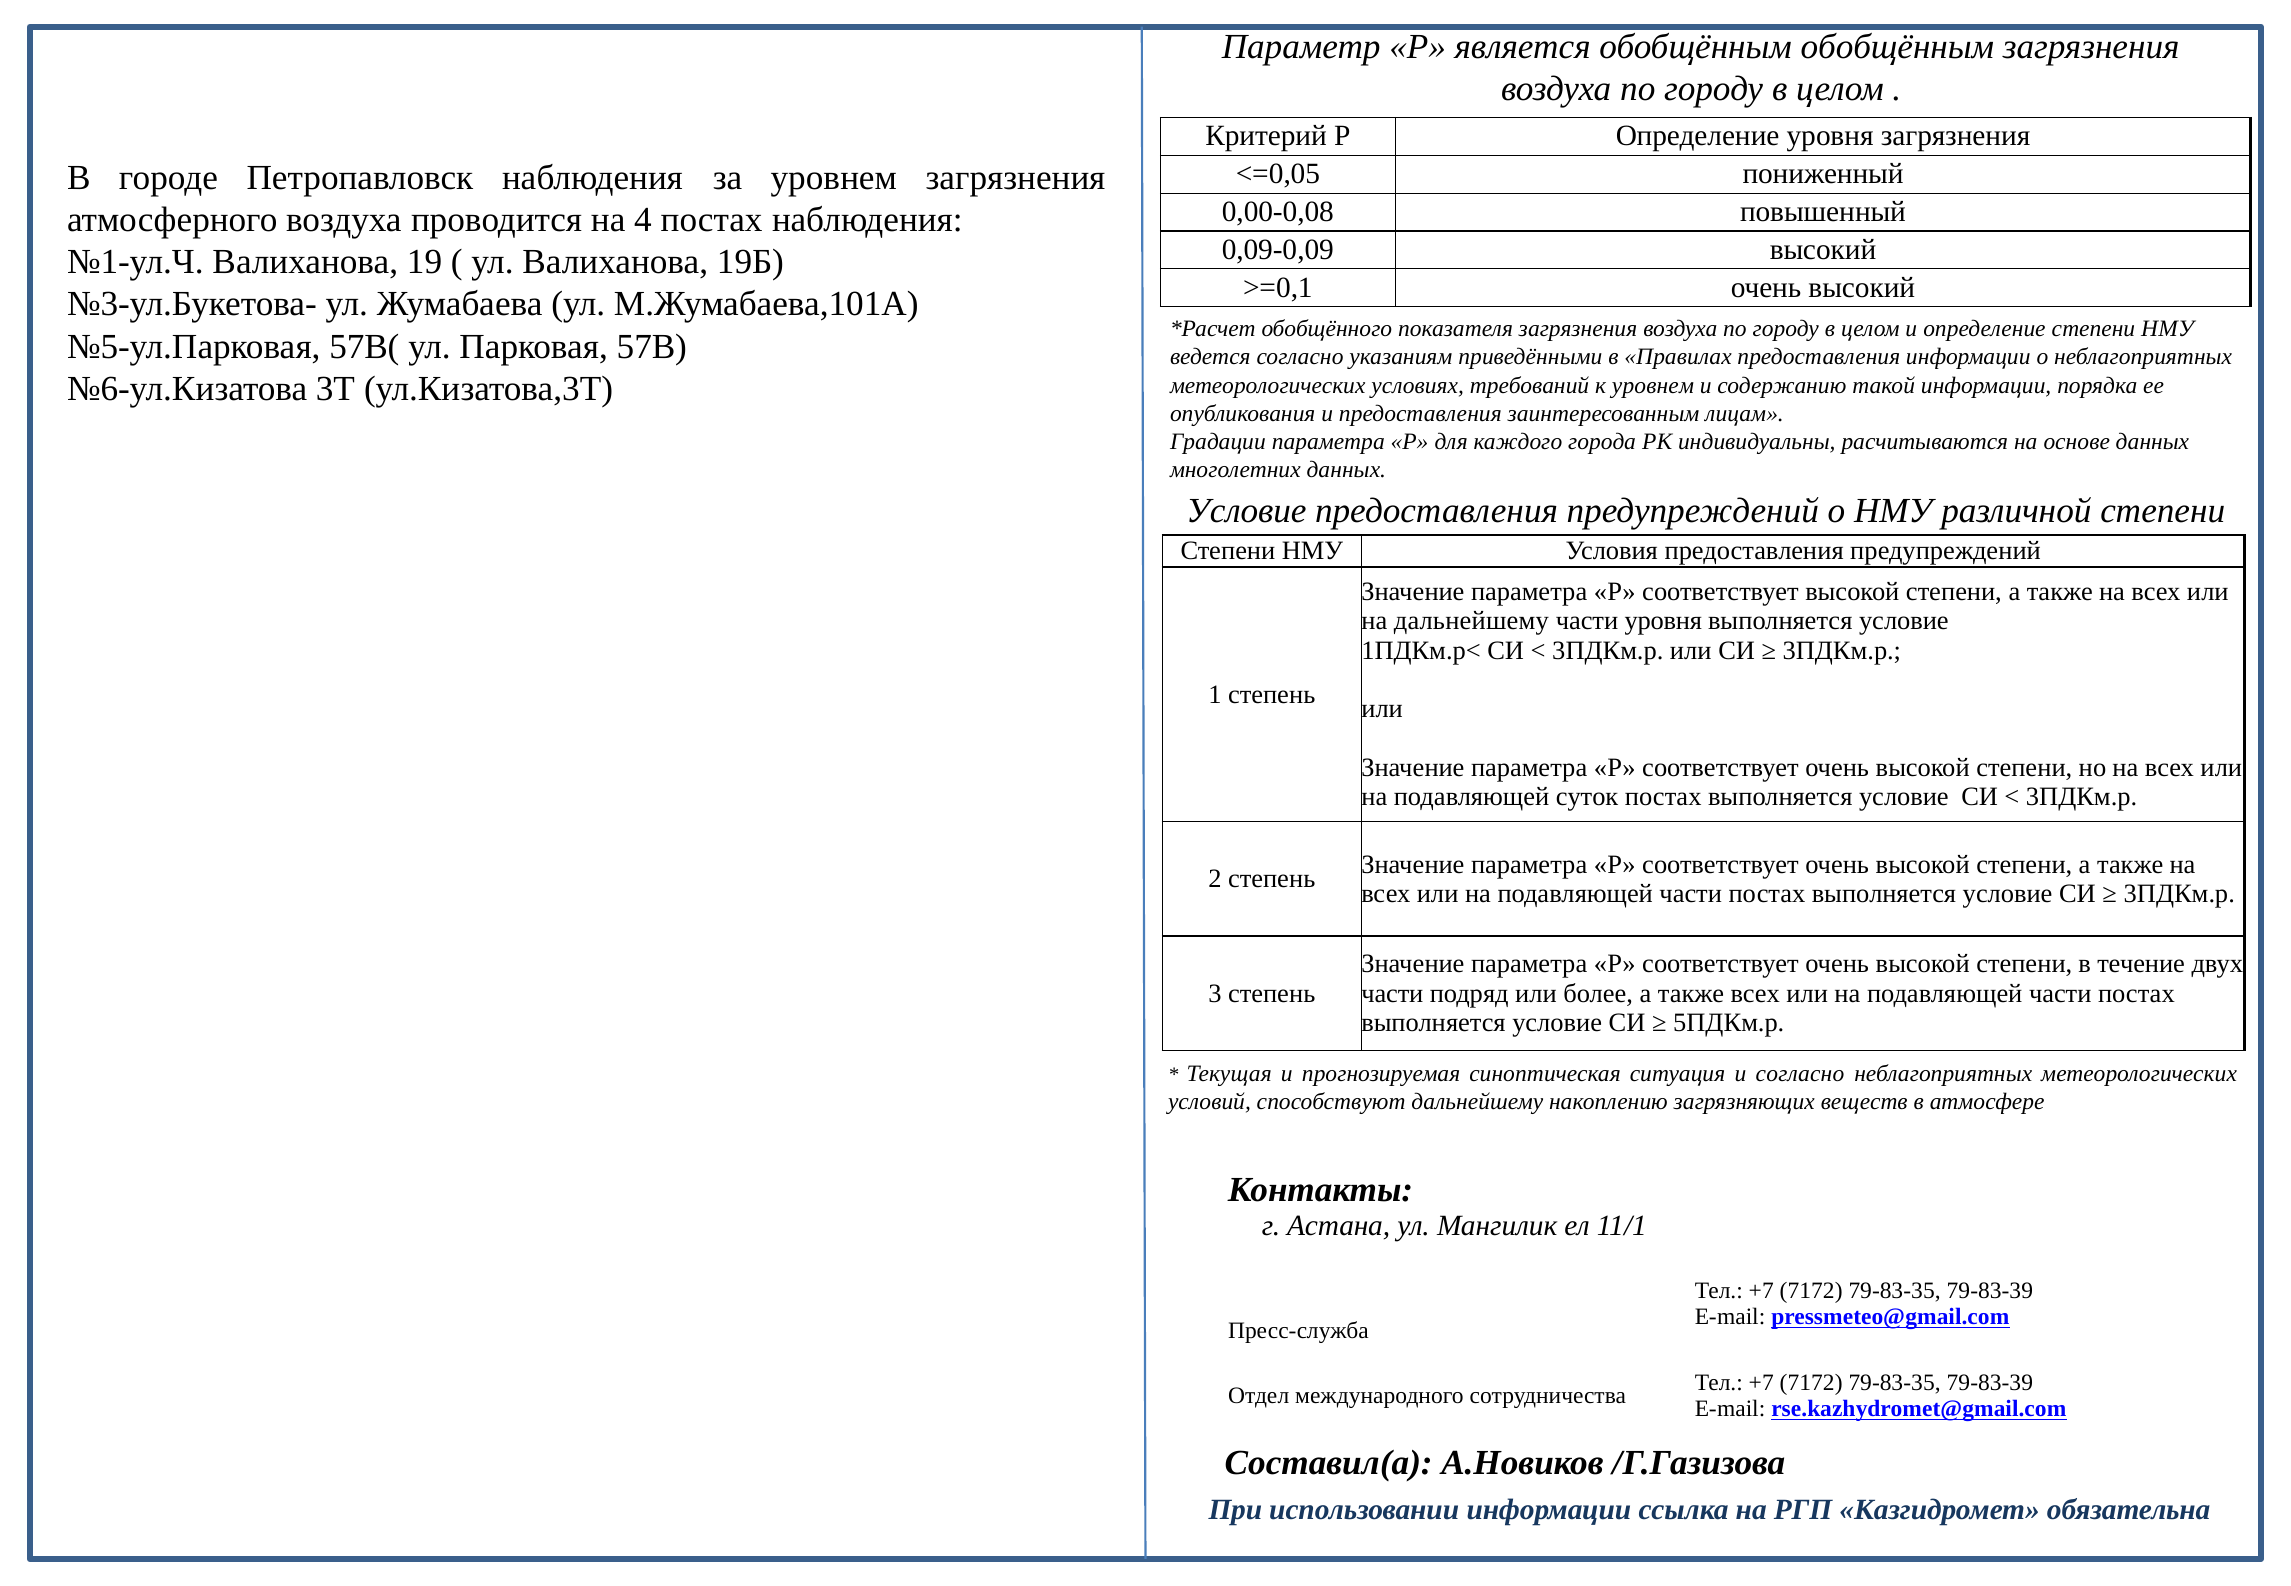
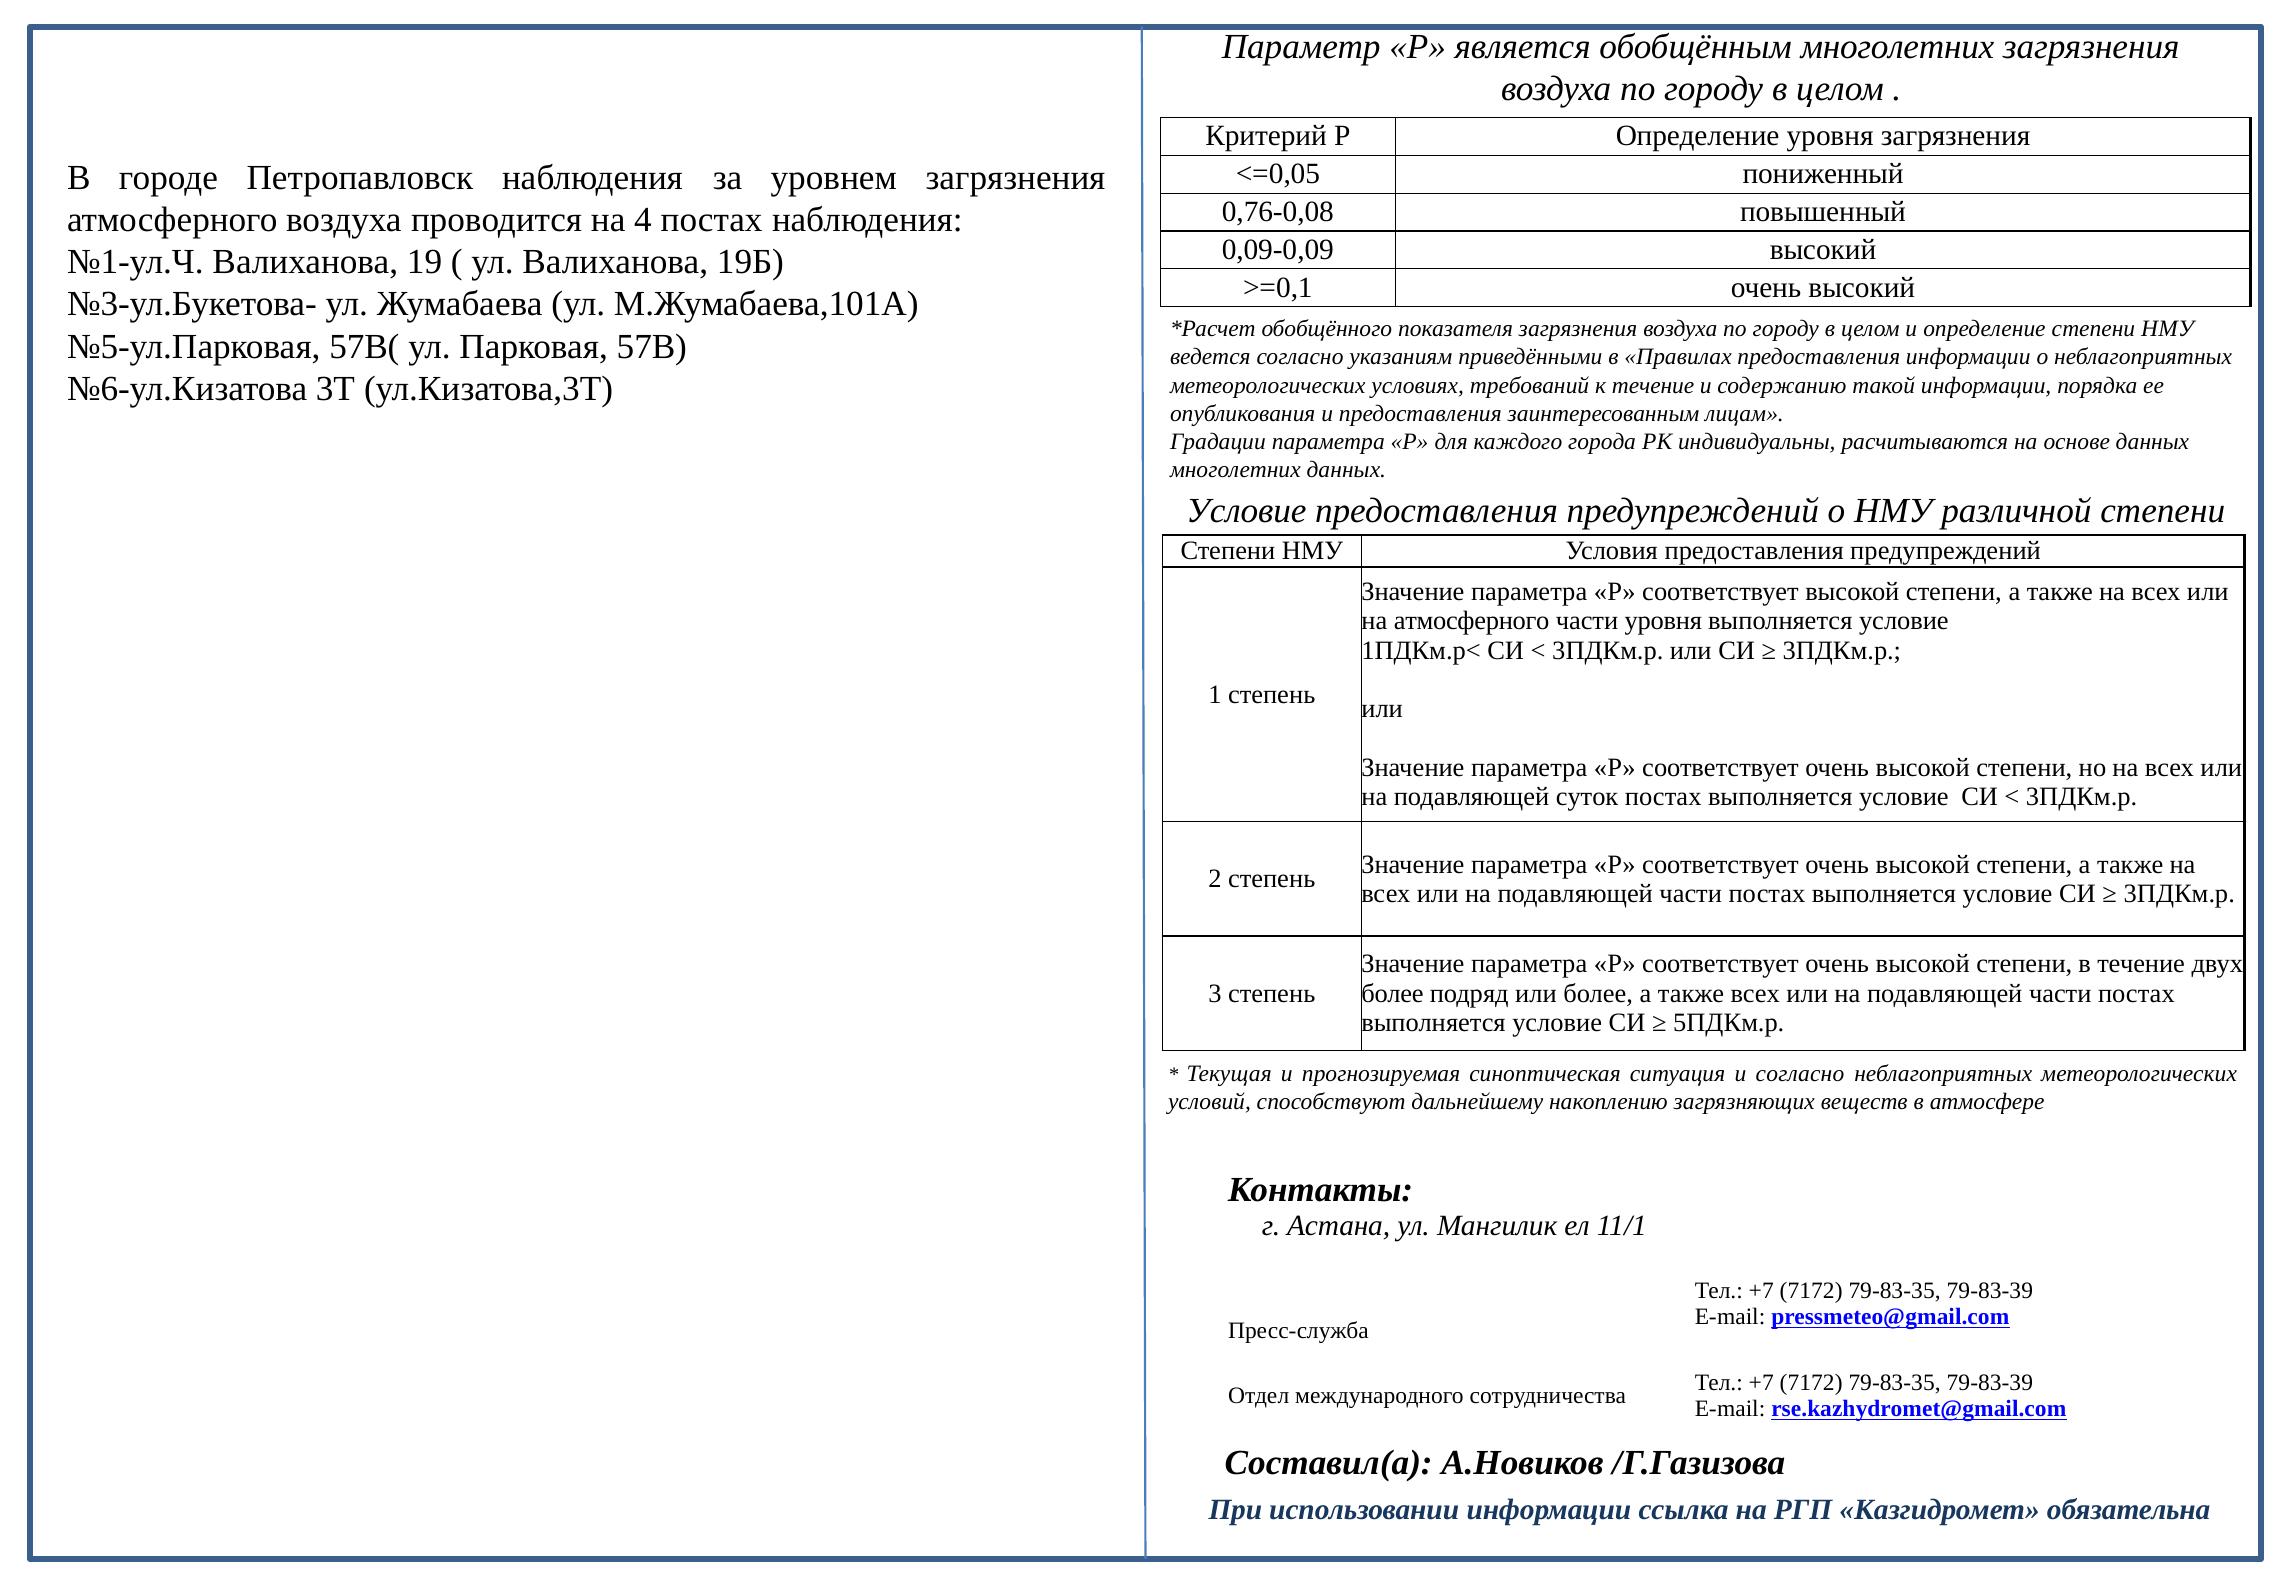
обобщённым обобщённым: обобщённым -> многолетних
0,00-0,08: 0,00-0,08 -> 0,76-0,08
к уровнем: уровнем -> течение
на дальнейшему: дальнейшему -> атмосферного
части at (1392, 994): части -> более
